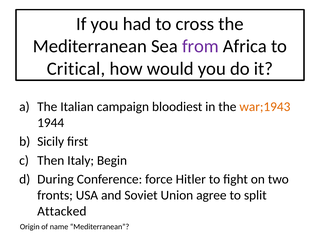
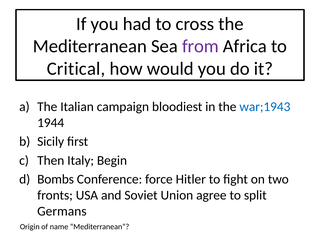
war;1943 colour: orange -> blue
During: During -> Bombs
Attacked: Attacked -> Germans
